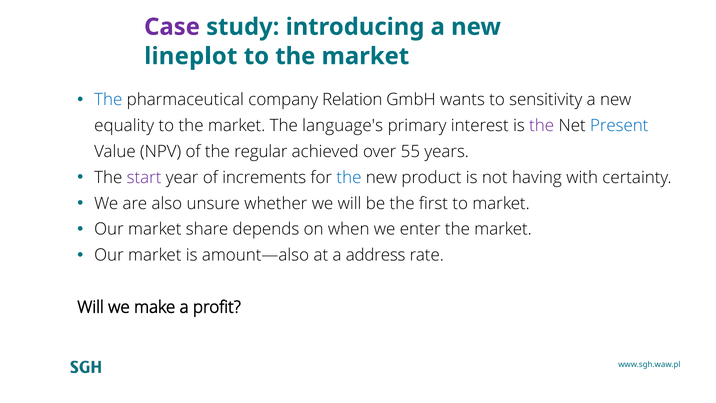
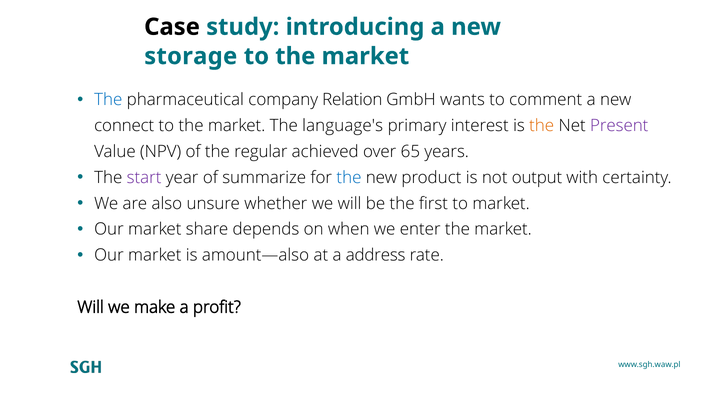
Case colour: purple -> black
lineplot: lineplot -> storage
sensitivity: sensitivity -> comment
equality: equality -> connect
the at (542, 126) colour: purple -> orange
Present colour: blue -> purple
55: 55 -> 65
increments: increments -> summarize
having: having -> output
